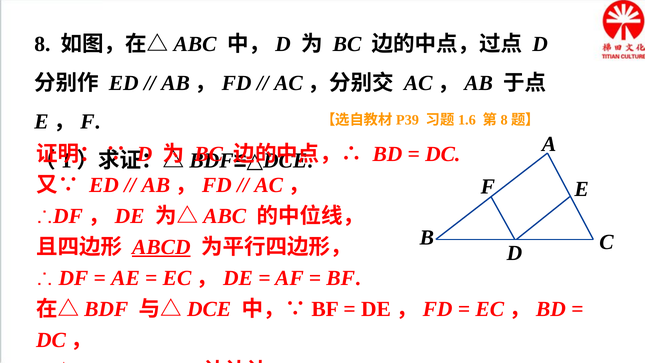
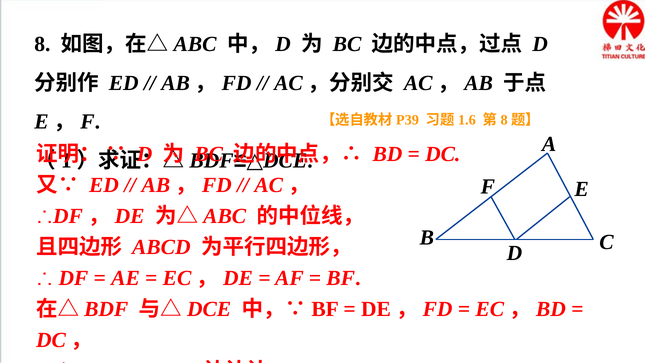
ABCD underline: present -> none
